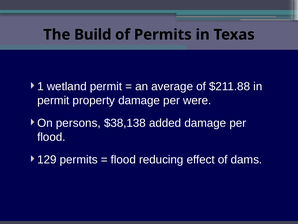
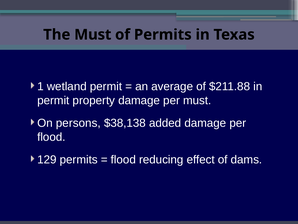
The Build: Build -> Must
per were: were -> must
